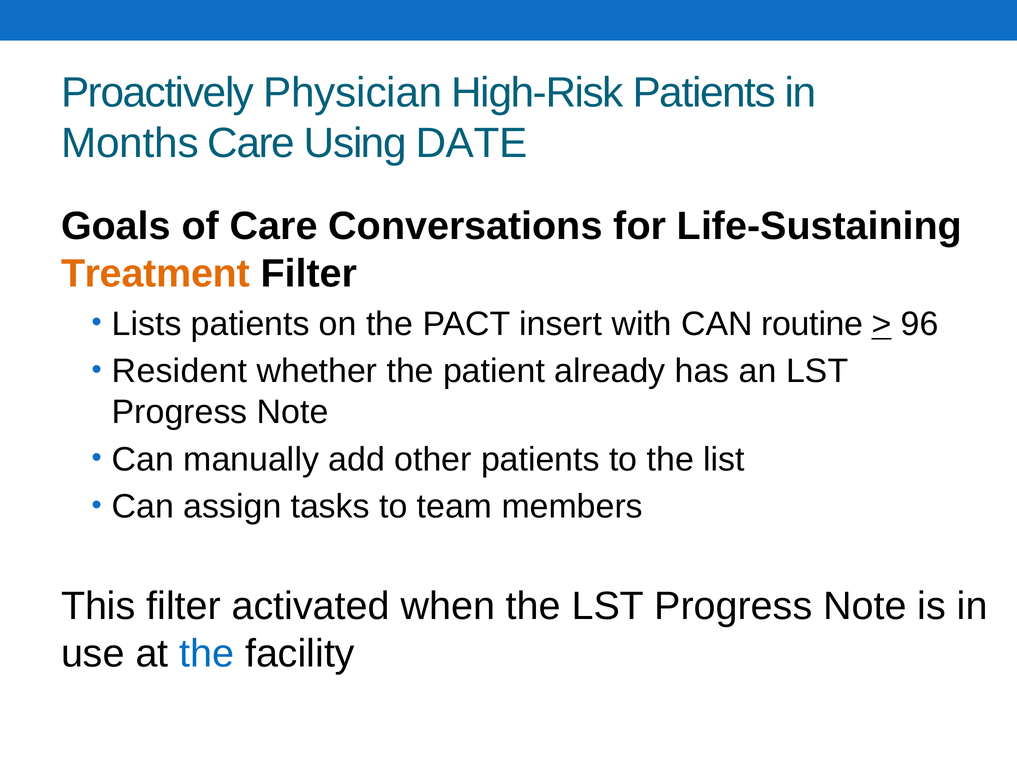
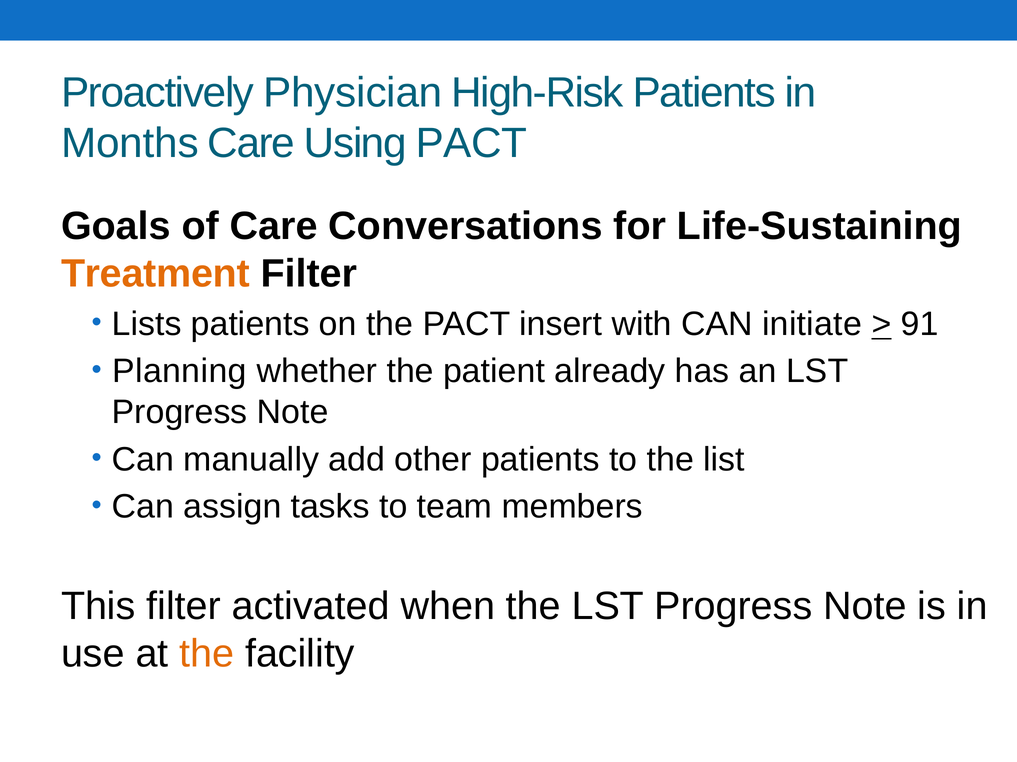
Using DATE: DATE -> PACT
routine: routine -> initiate
96: 96 -> 91
Resident: Resident -> Planning
the at (207, 654) colour: blue -> orange
